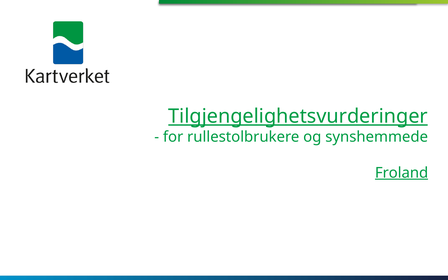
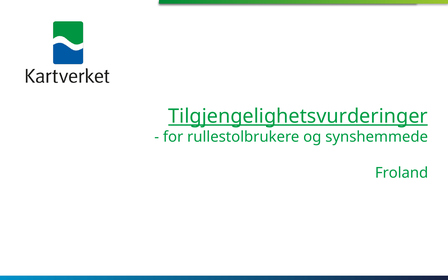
Froland underline: present -> none
